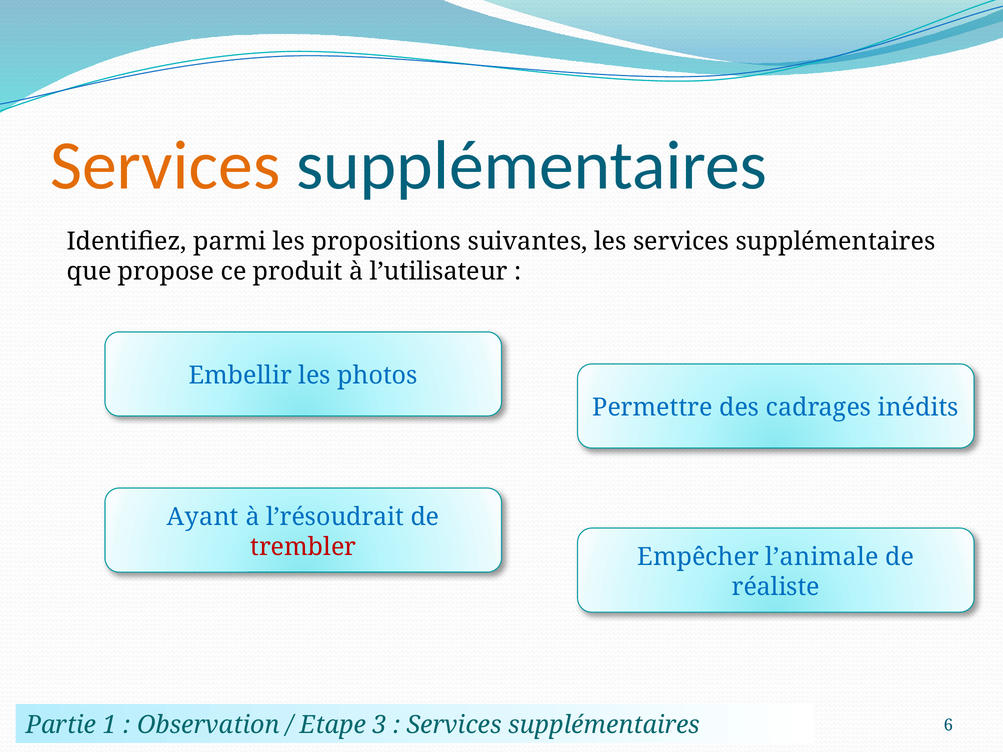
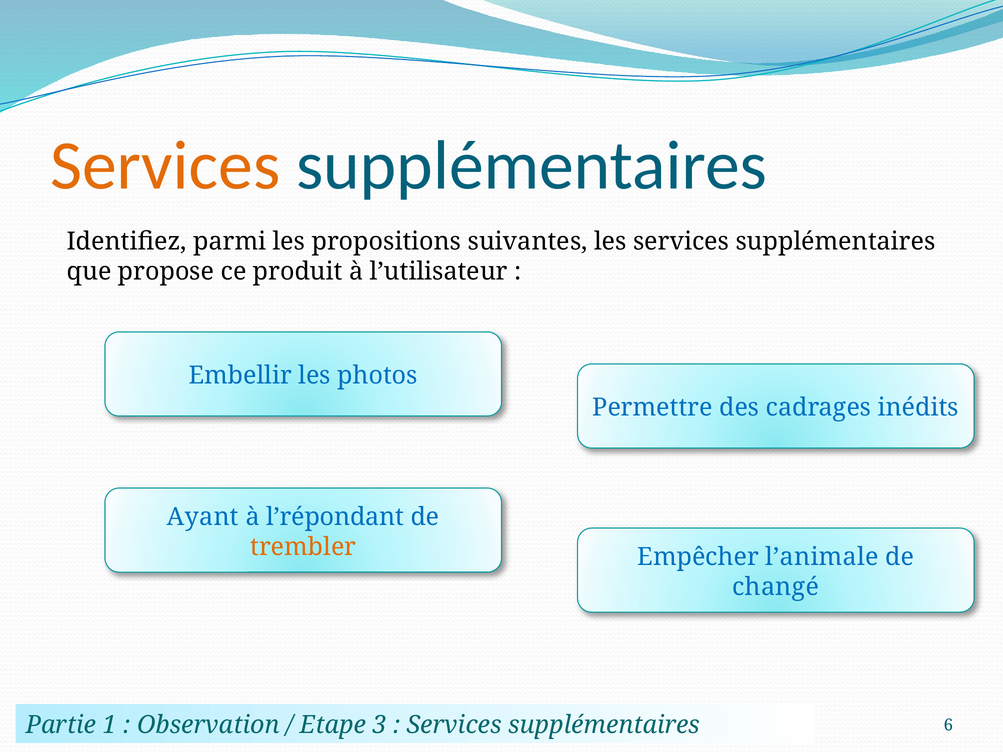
l’résoudrait: l’résoudrait -> l’répondant
trembler colour: red -> orange
réaliste: réaliste -> changé
